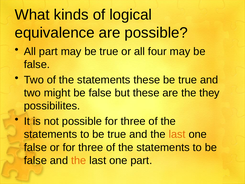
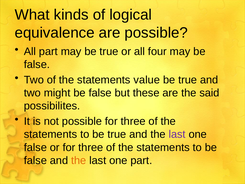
statements these: these -> value
they: they -> said
last at (177, 134) colour: orange -> purple
